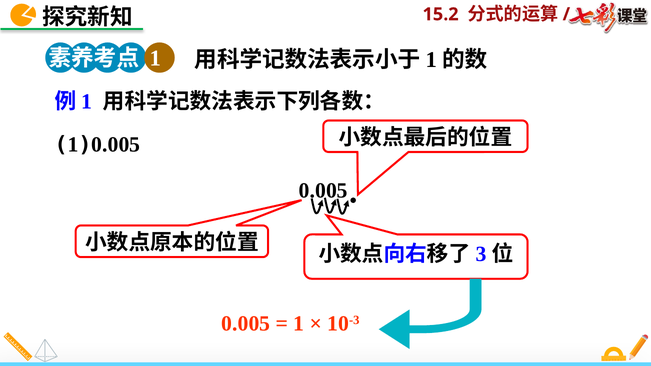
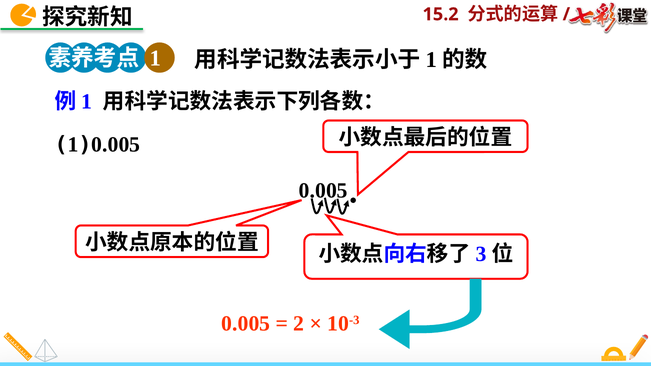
1 at (299, 324): 1 -> 2
